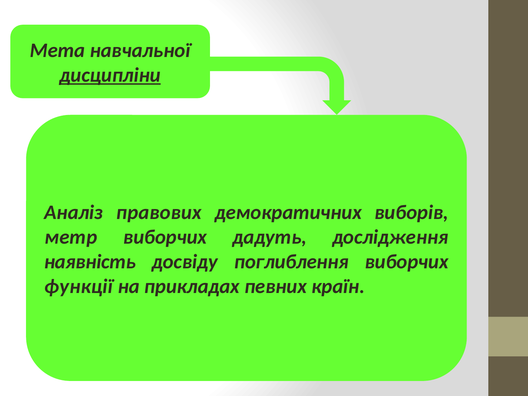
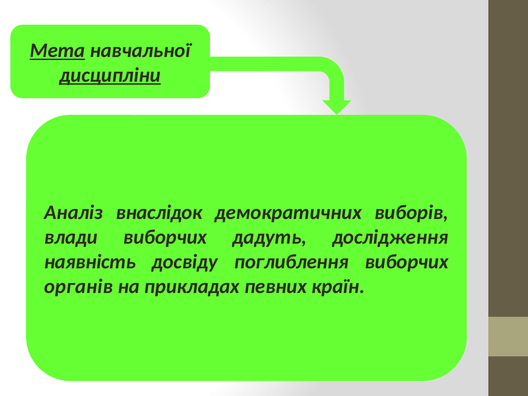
Мета underline: none -> present
правових: правових -> внаслідок
метр: метр -> влади
функції: функції -> органів
